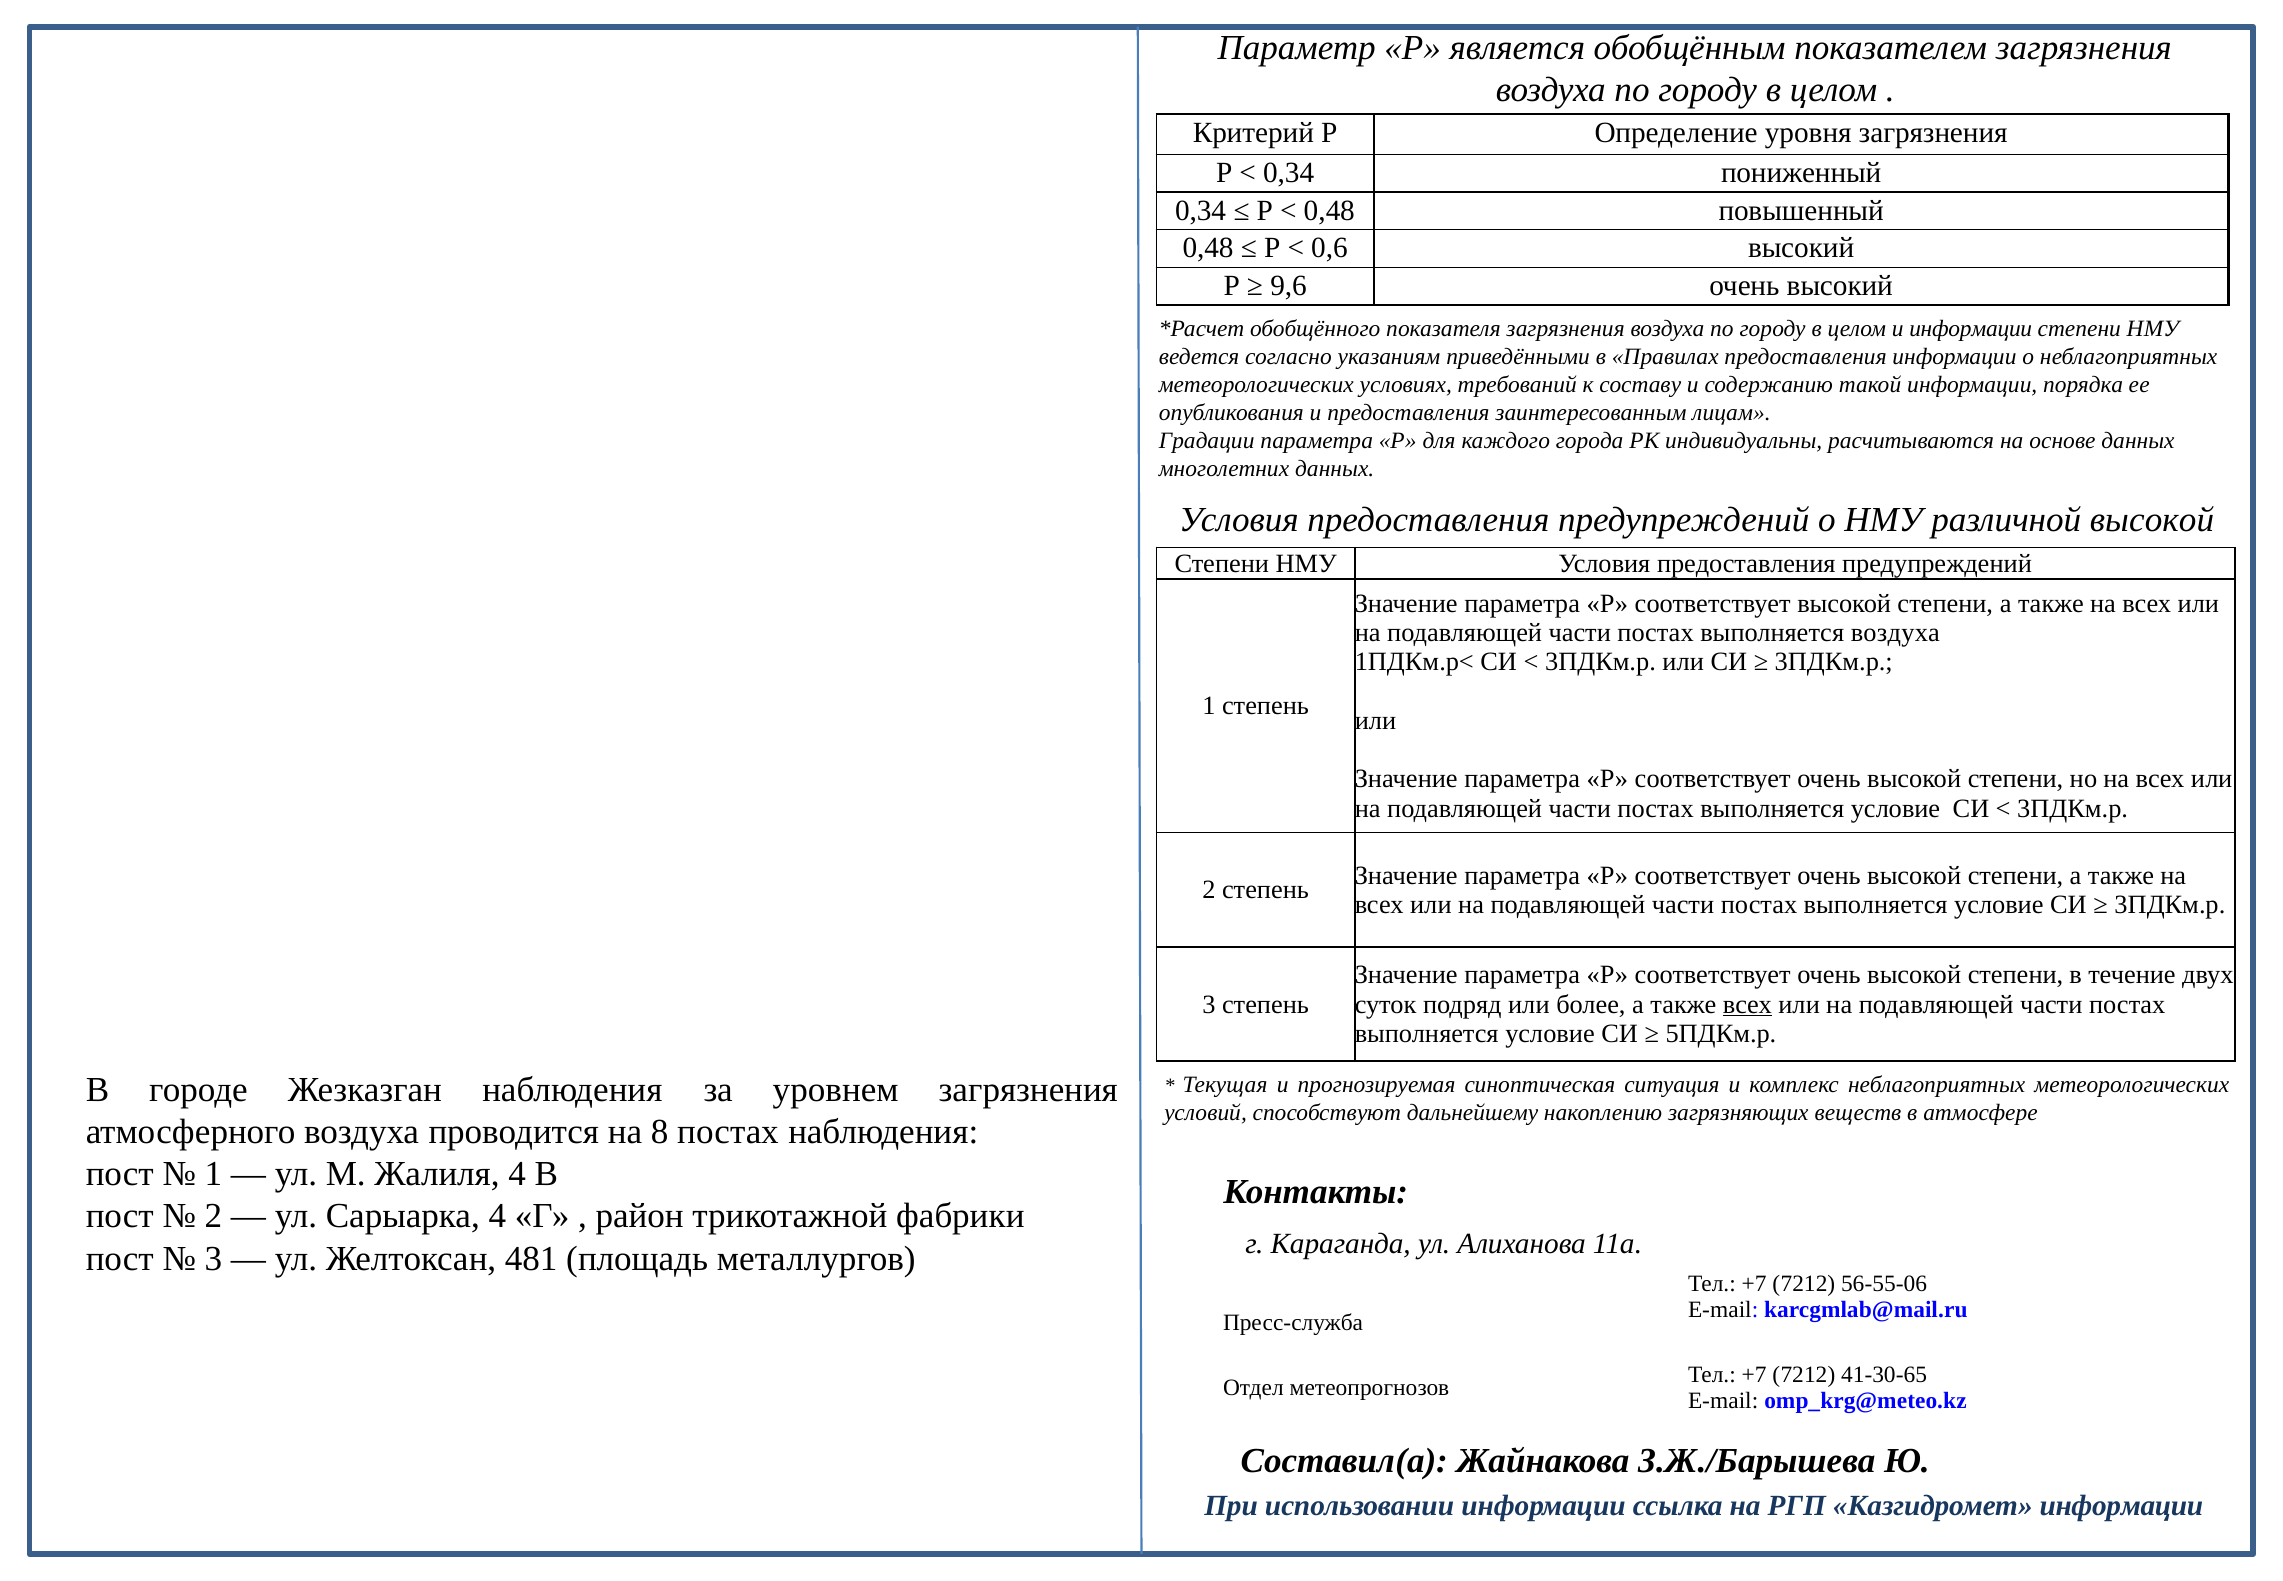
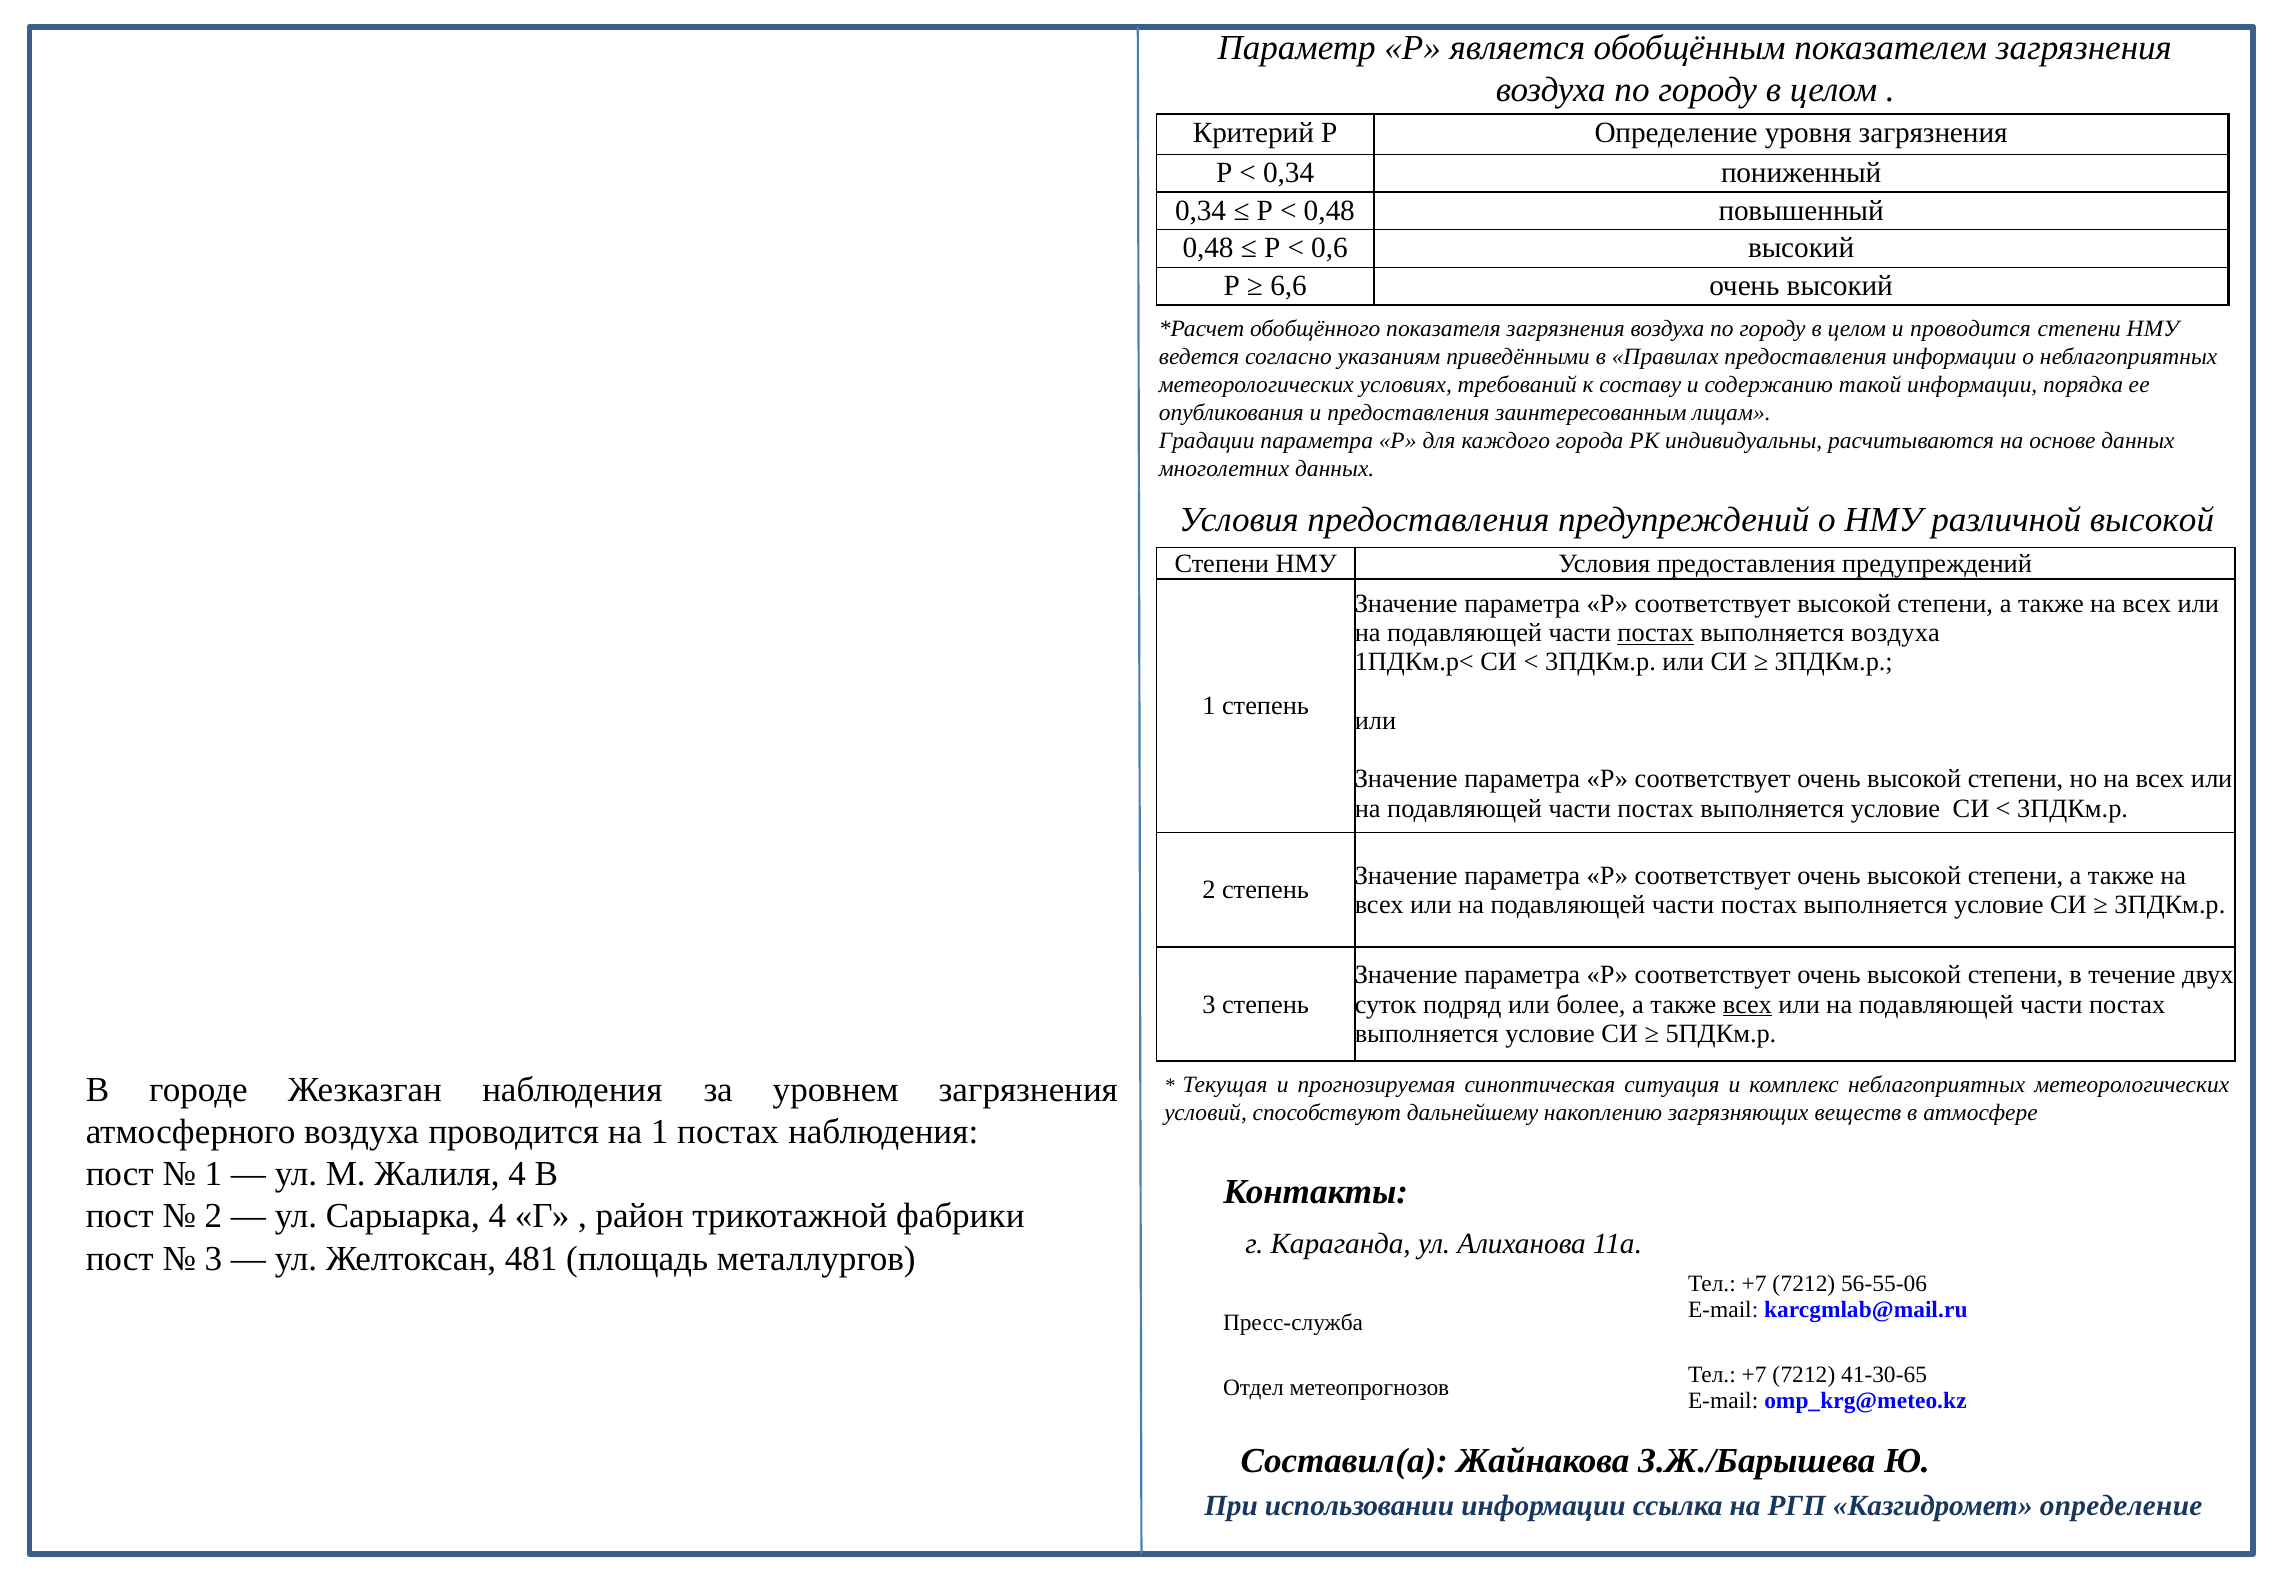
9,6: 9,6 -> 6,6
и информации: информации -> проводится
постах at (1656, 633) underline: none -> present
на 8: 8 -> 1
Казгидромет информации: информации -> определение
